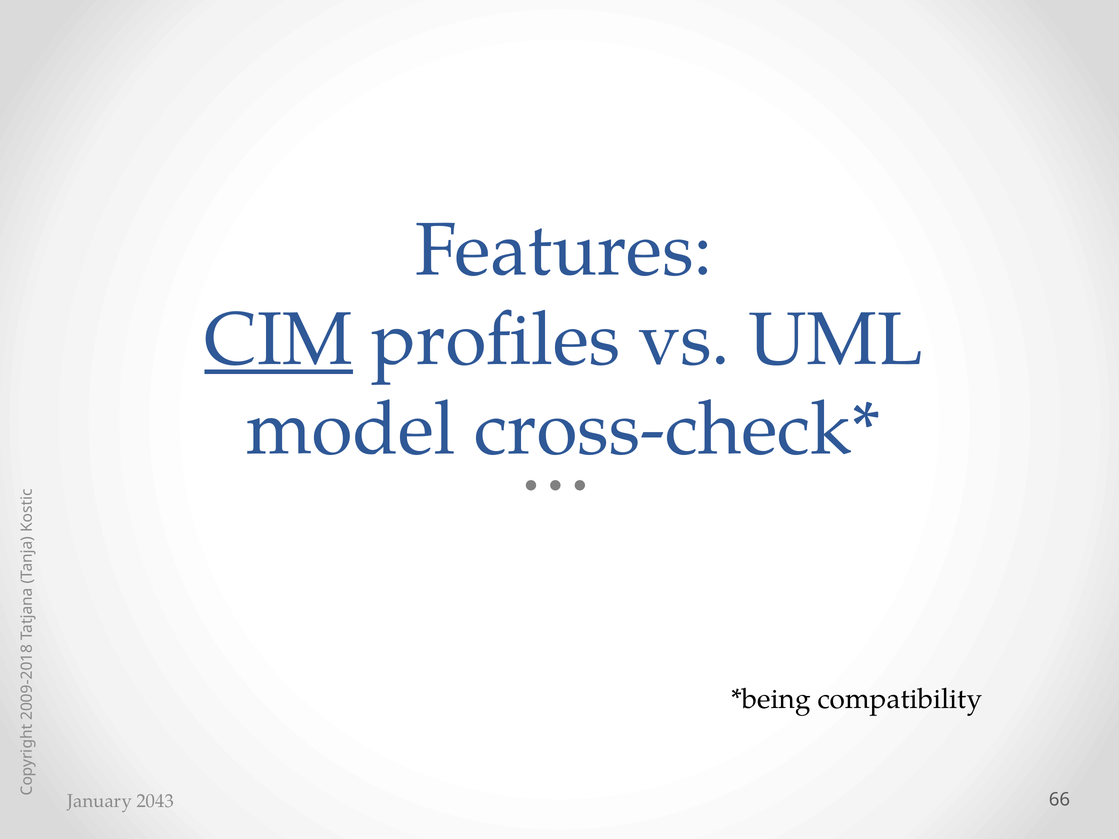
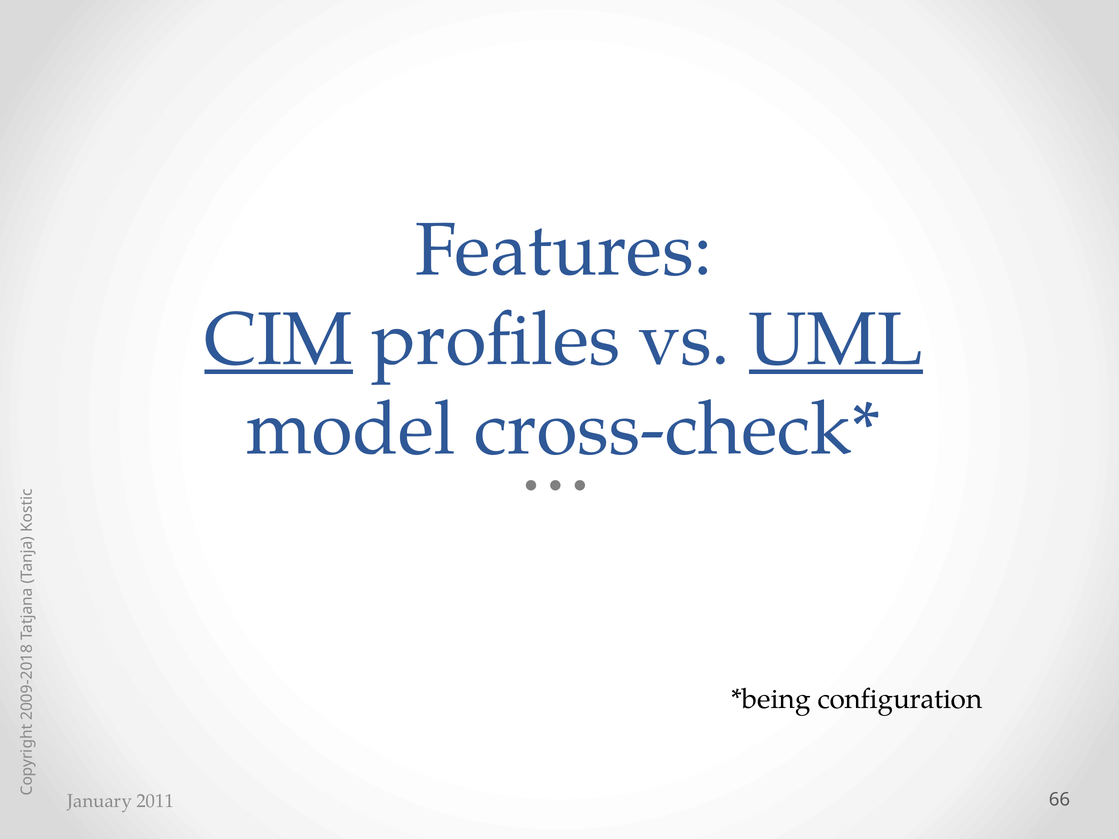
UML underline: none -> present
compatibility: compatibility -> configuration
2043: 2043 -> 2011
